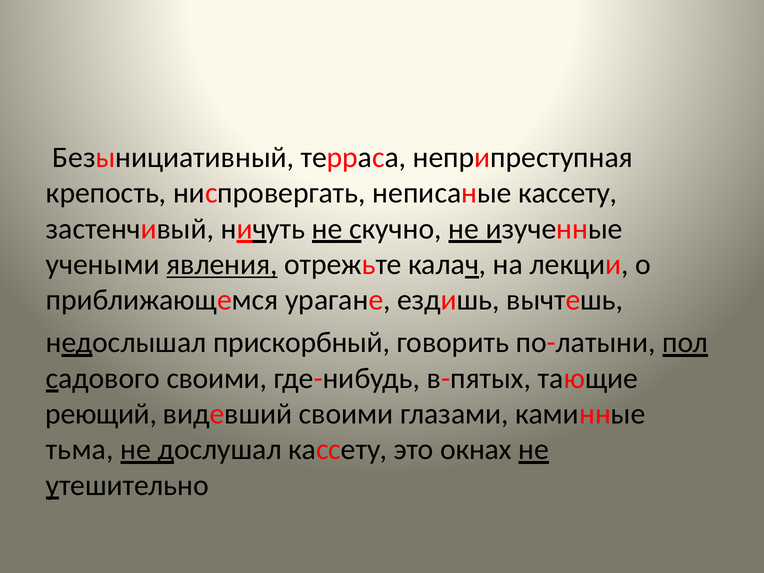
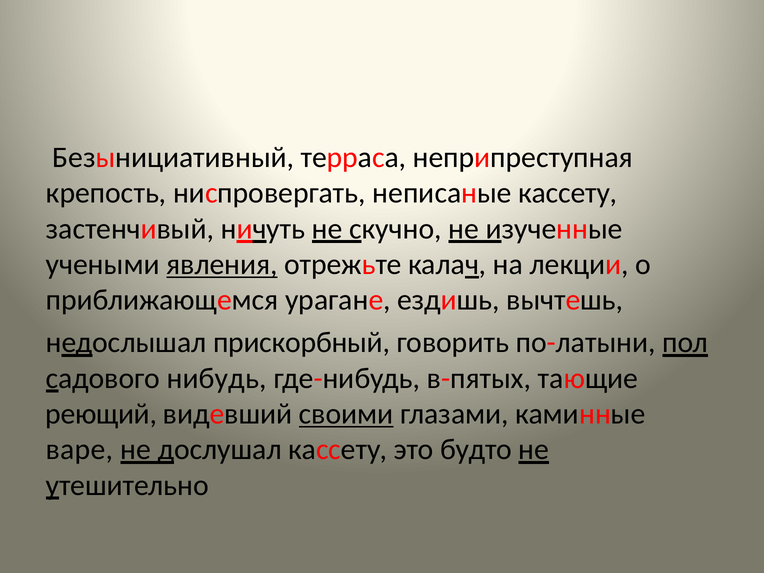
садового своими: своими -> нибудь
своими at (346, 414) underline: none -> present
тьма: тьма -> варе
окнах: окнах -> будто
